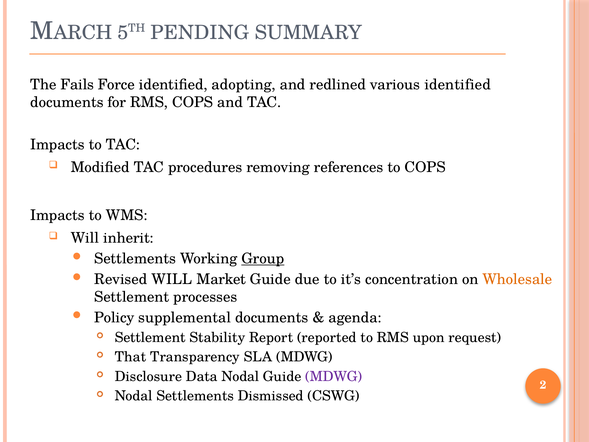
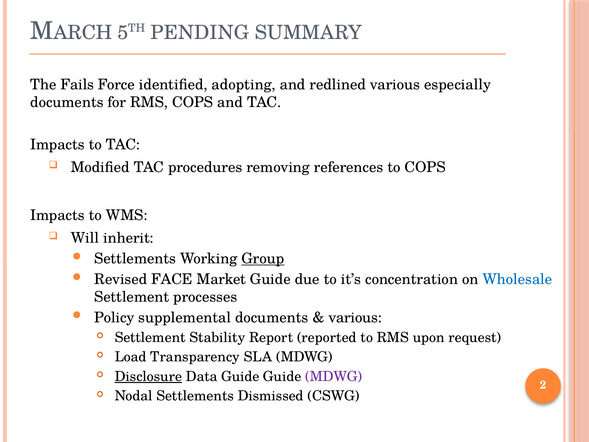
various identified: identified -> especially
Revised WILL: WILL -> FACE
Wholesale colour: orange -> blue
agenda at (355, 317): agenda -> various
That: That -> Load
Disclosure underline: none -> present
Data Nodal: Nodal -> Guide
